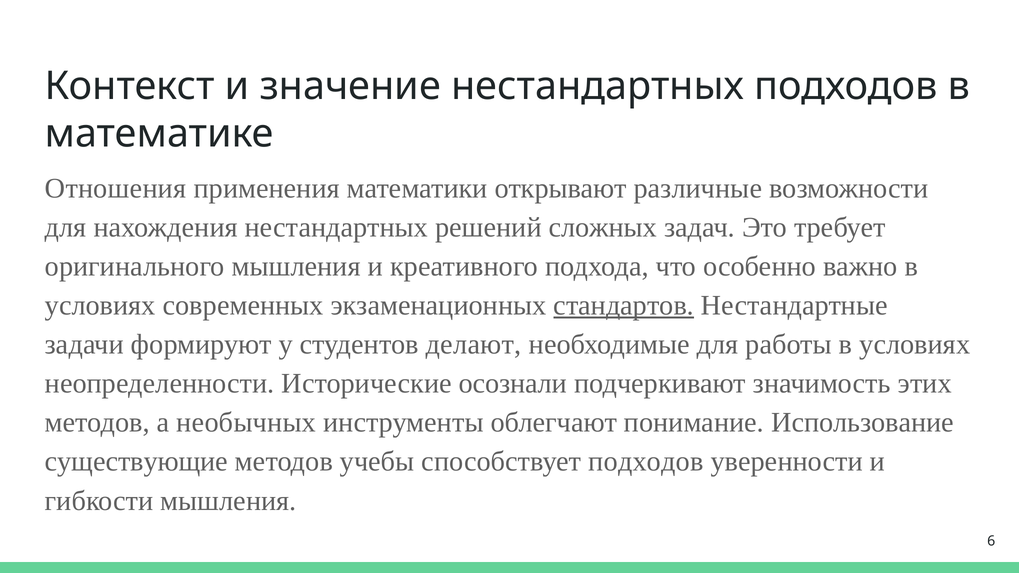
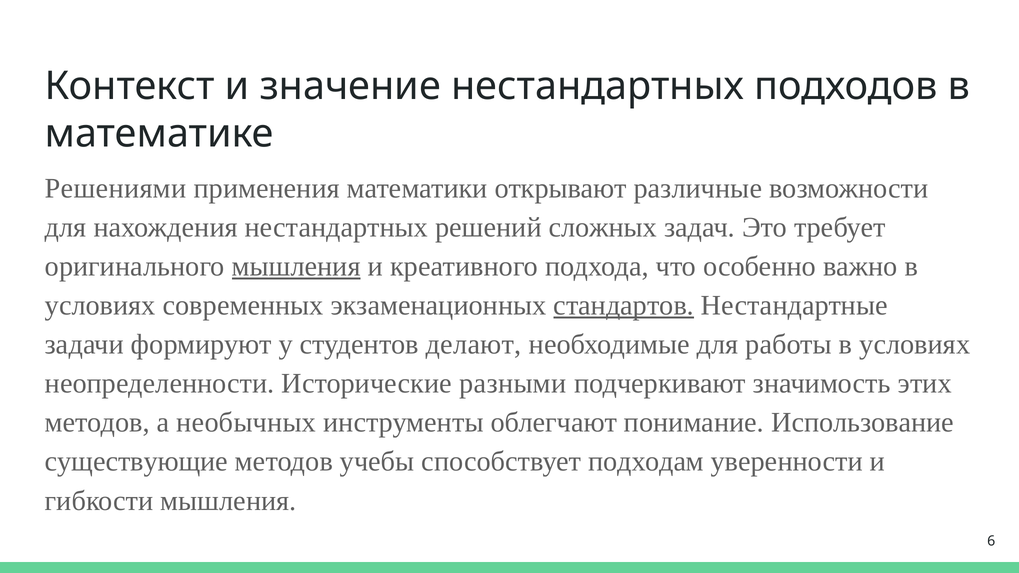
Отношения: Отношения -> Решениями
мышления at (296, 266) underline: none -> present
осознали: осознали -> разными
способствует подходов: подходов -> подходам
